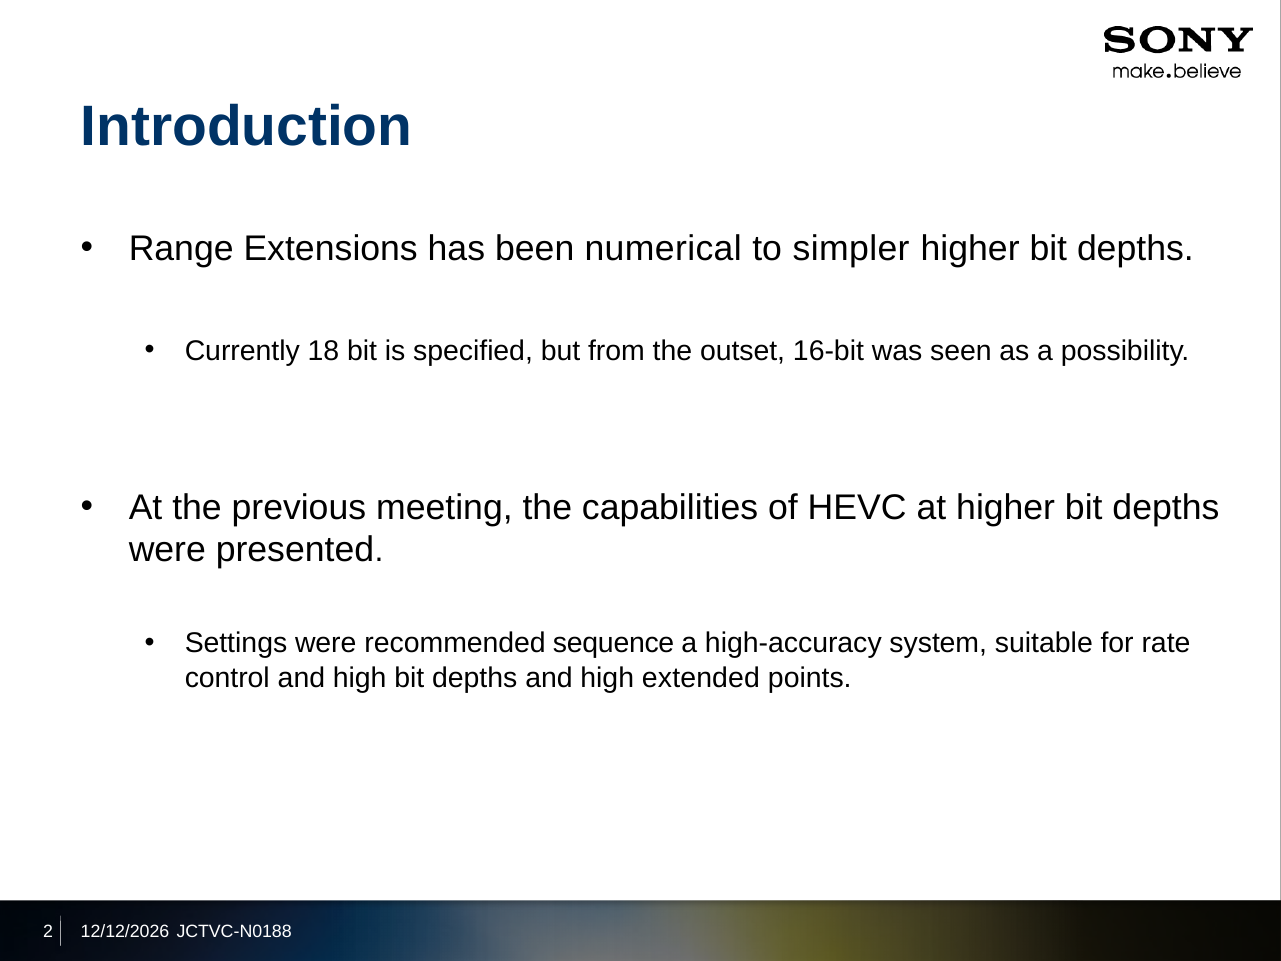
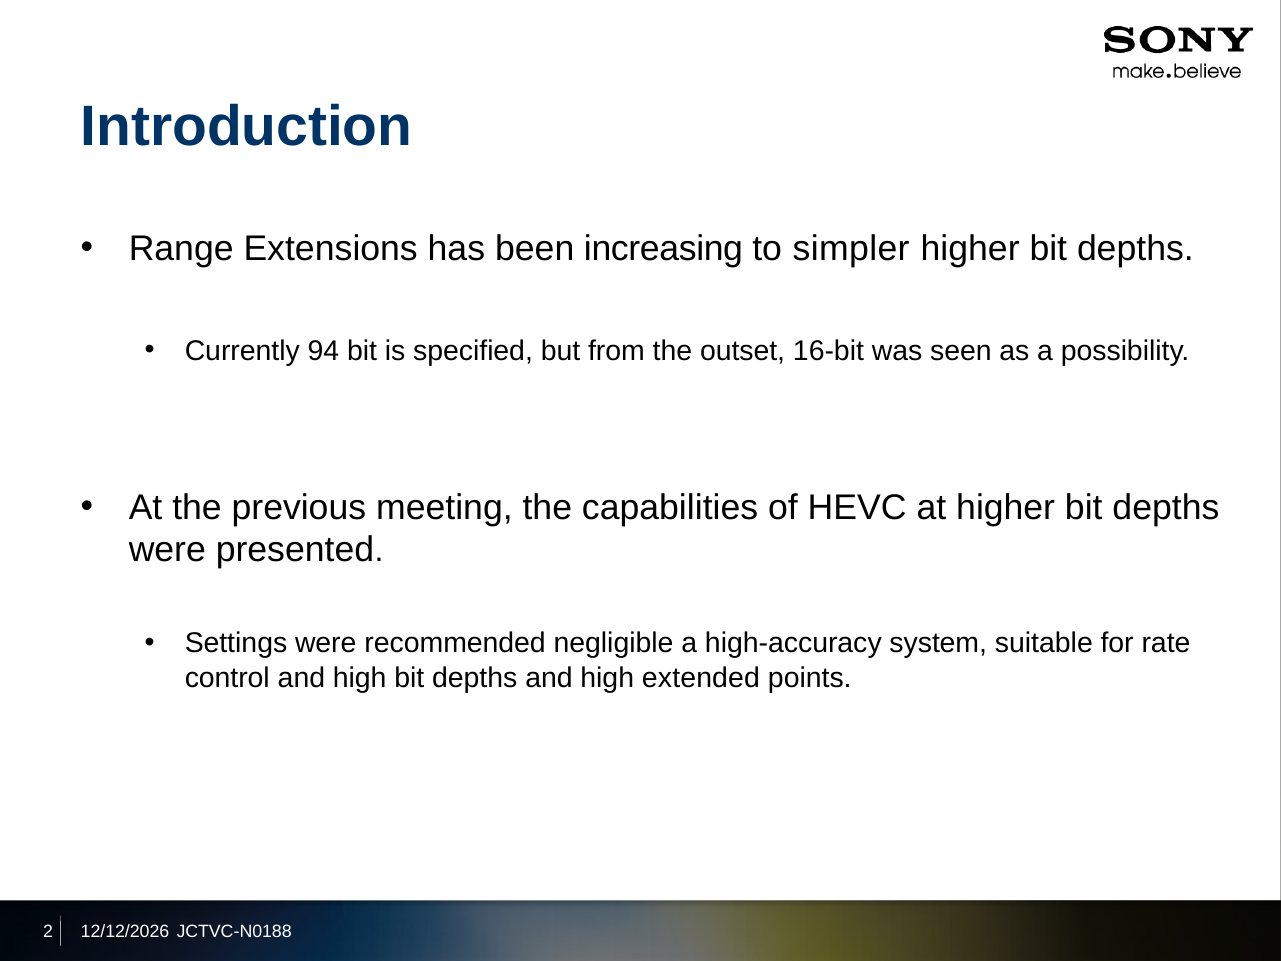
numerical: numerical -> increasing
18: 18 -> 94
sequence: sequence -> negligible
